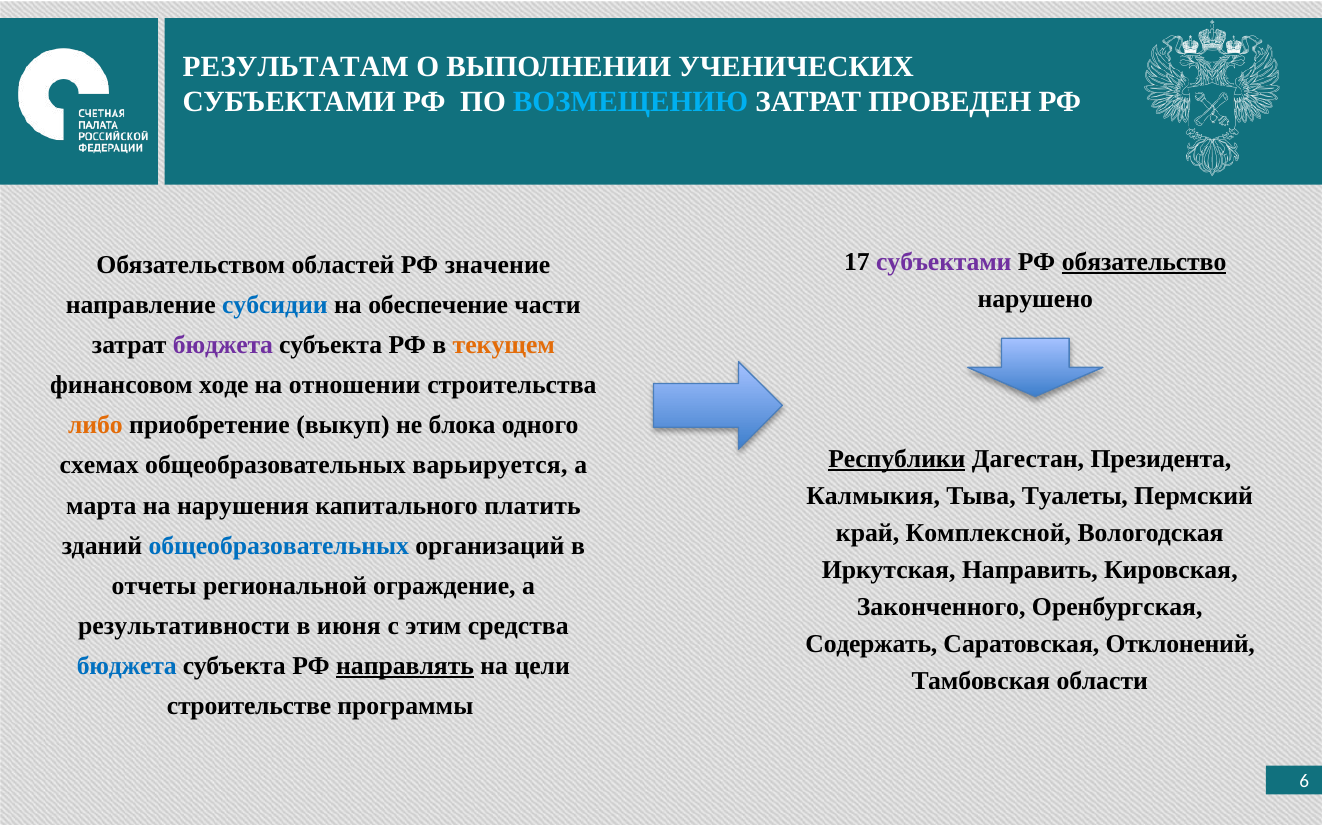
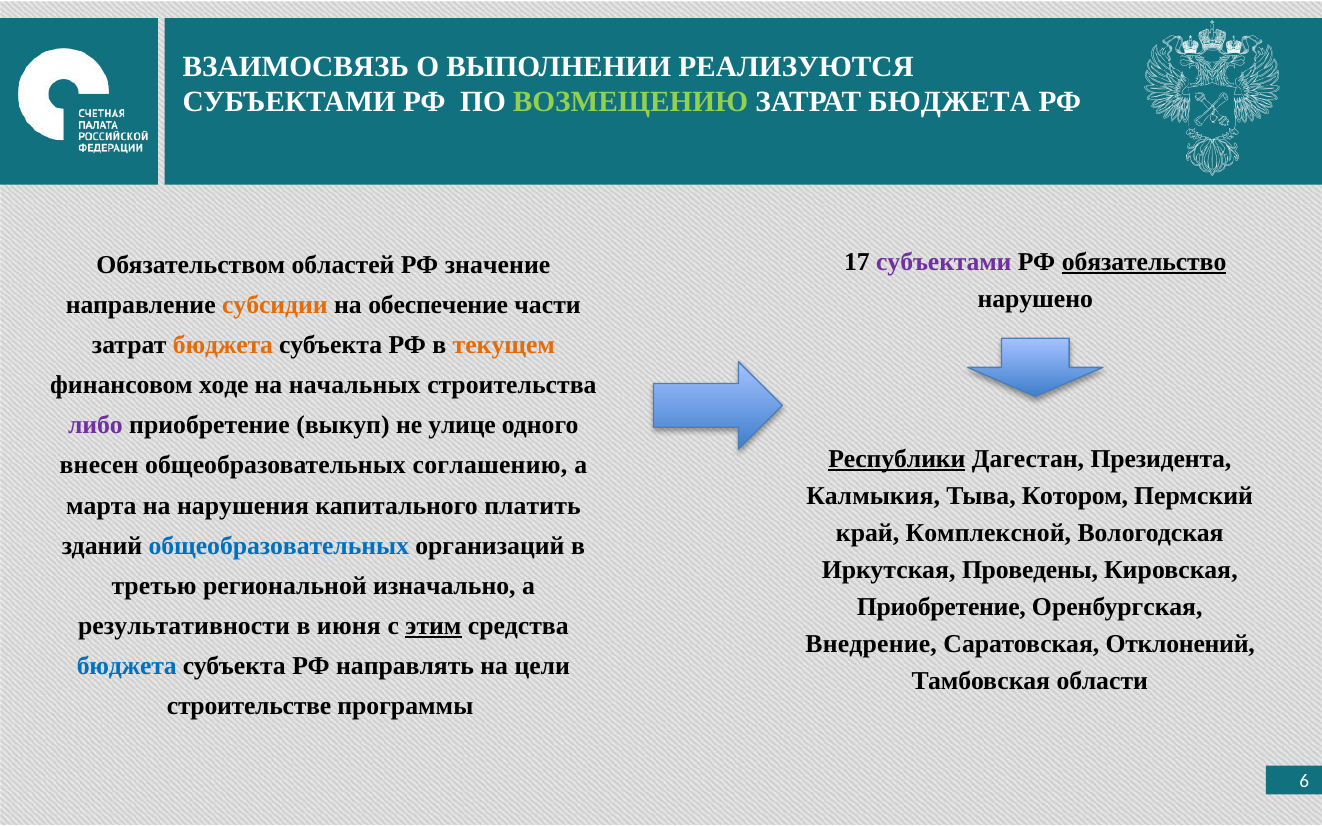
РЕЗУЛЬТАТАМ: РЕЗУЛЬТАТАМ -> ВЗАИМОСВЯЗЬ
УЧЕНИЧЕСКИХ: УЧЕНИЧЕСКИХ -> РЕАЛИЗУЮТСЯ
ВОЗМЕЩЕНИЮ colour: light blue -> light green
ПРОВЕДЕН at (950, 102): ПРОВЕДЕН -> БЮДЖЕТА
субсидии colour: blue -> orange
бюджета at (223, 345) colour: purple -> orange
отношении: отношении -> начальных
либо colour: orange -> purple
блока: блока -> улице
схемах: схемах -> внесен
варьируется: варьируется -> соглашению
Туалеты: Туалеты -> Котором
Направить: Направить -> Проведены
отчеты: отчеты -> третью
ограждение: ограждение -> изначально
Законченного at (941, 607): Законченного -> Приобретение
этим underline: none -> present
Содержать: Содержать -> Внедрение
направлять underline: present -> none
